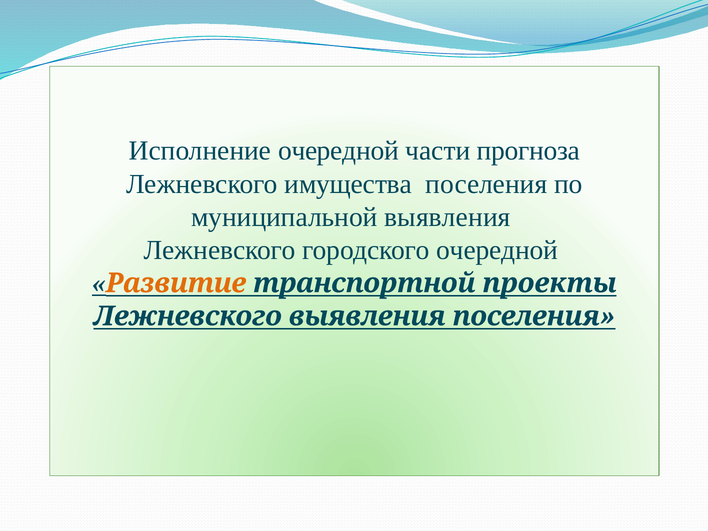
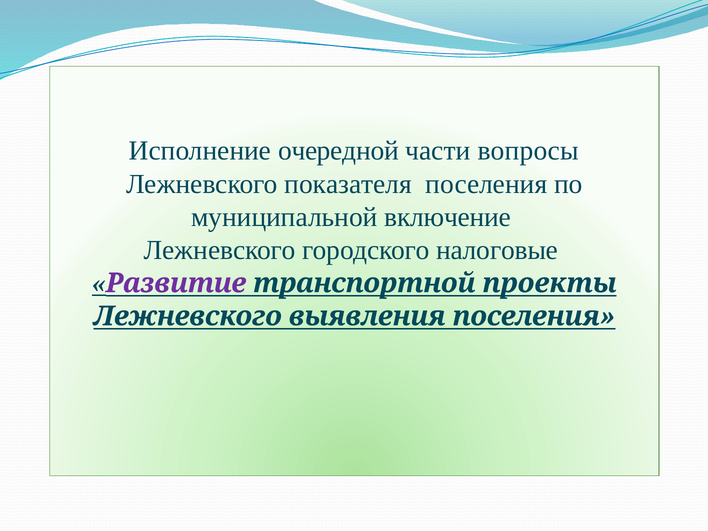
прогноза: прогноза -> вопросы
имущества: имущества -> показателя
муниципальной выявления: выявления -> включение
городского очередной: очередной -> налоговые
Развитие colour: orange -> purple
